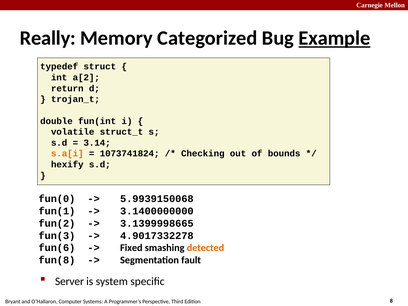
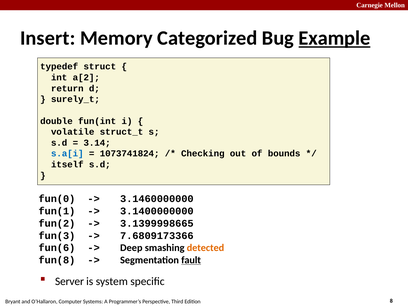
Really: Really -> Insert
trojan_t: trojan_t -> surely_t
s.a[i colour: orange -> blue
hexify: hexify -> itself
5.9939150068: 5.9939150068 -> 3.1460000000
4.9017332278: 4.9017332278 -> 7.6809173366
Fixed: Fixed -> Deep
fault underline: none -> present
